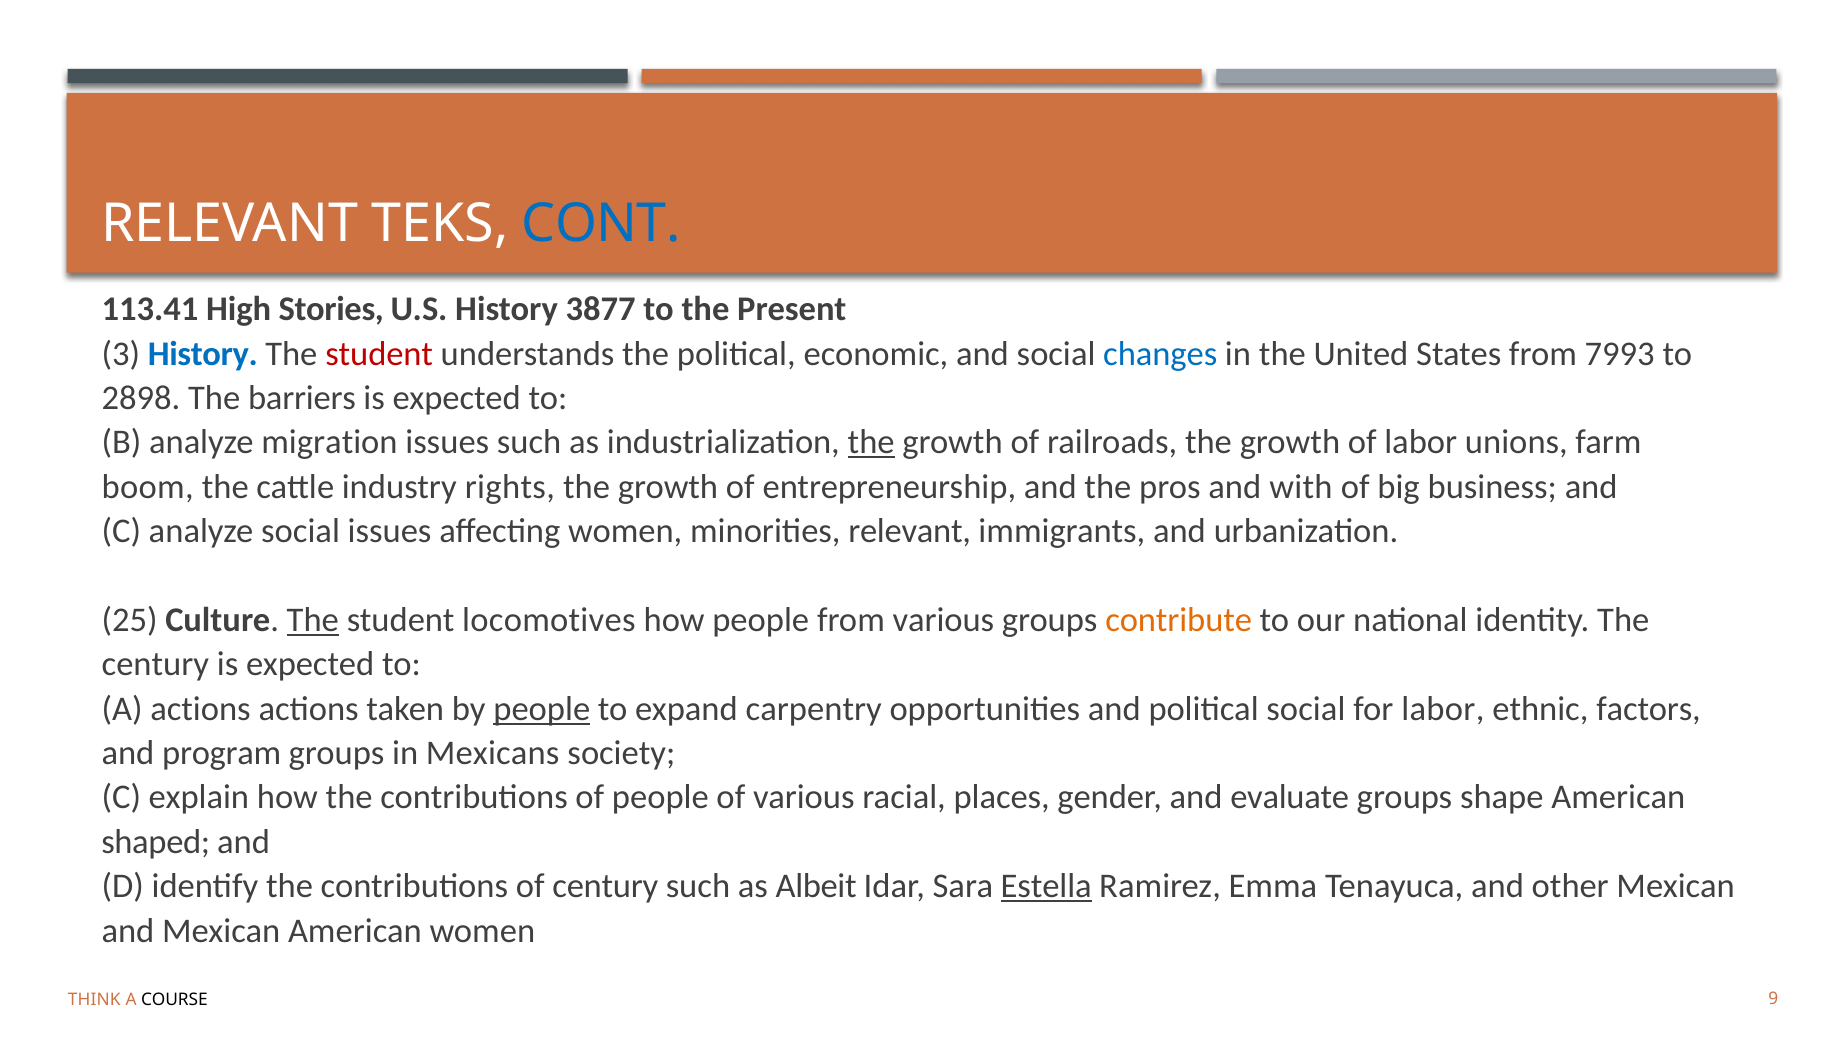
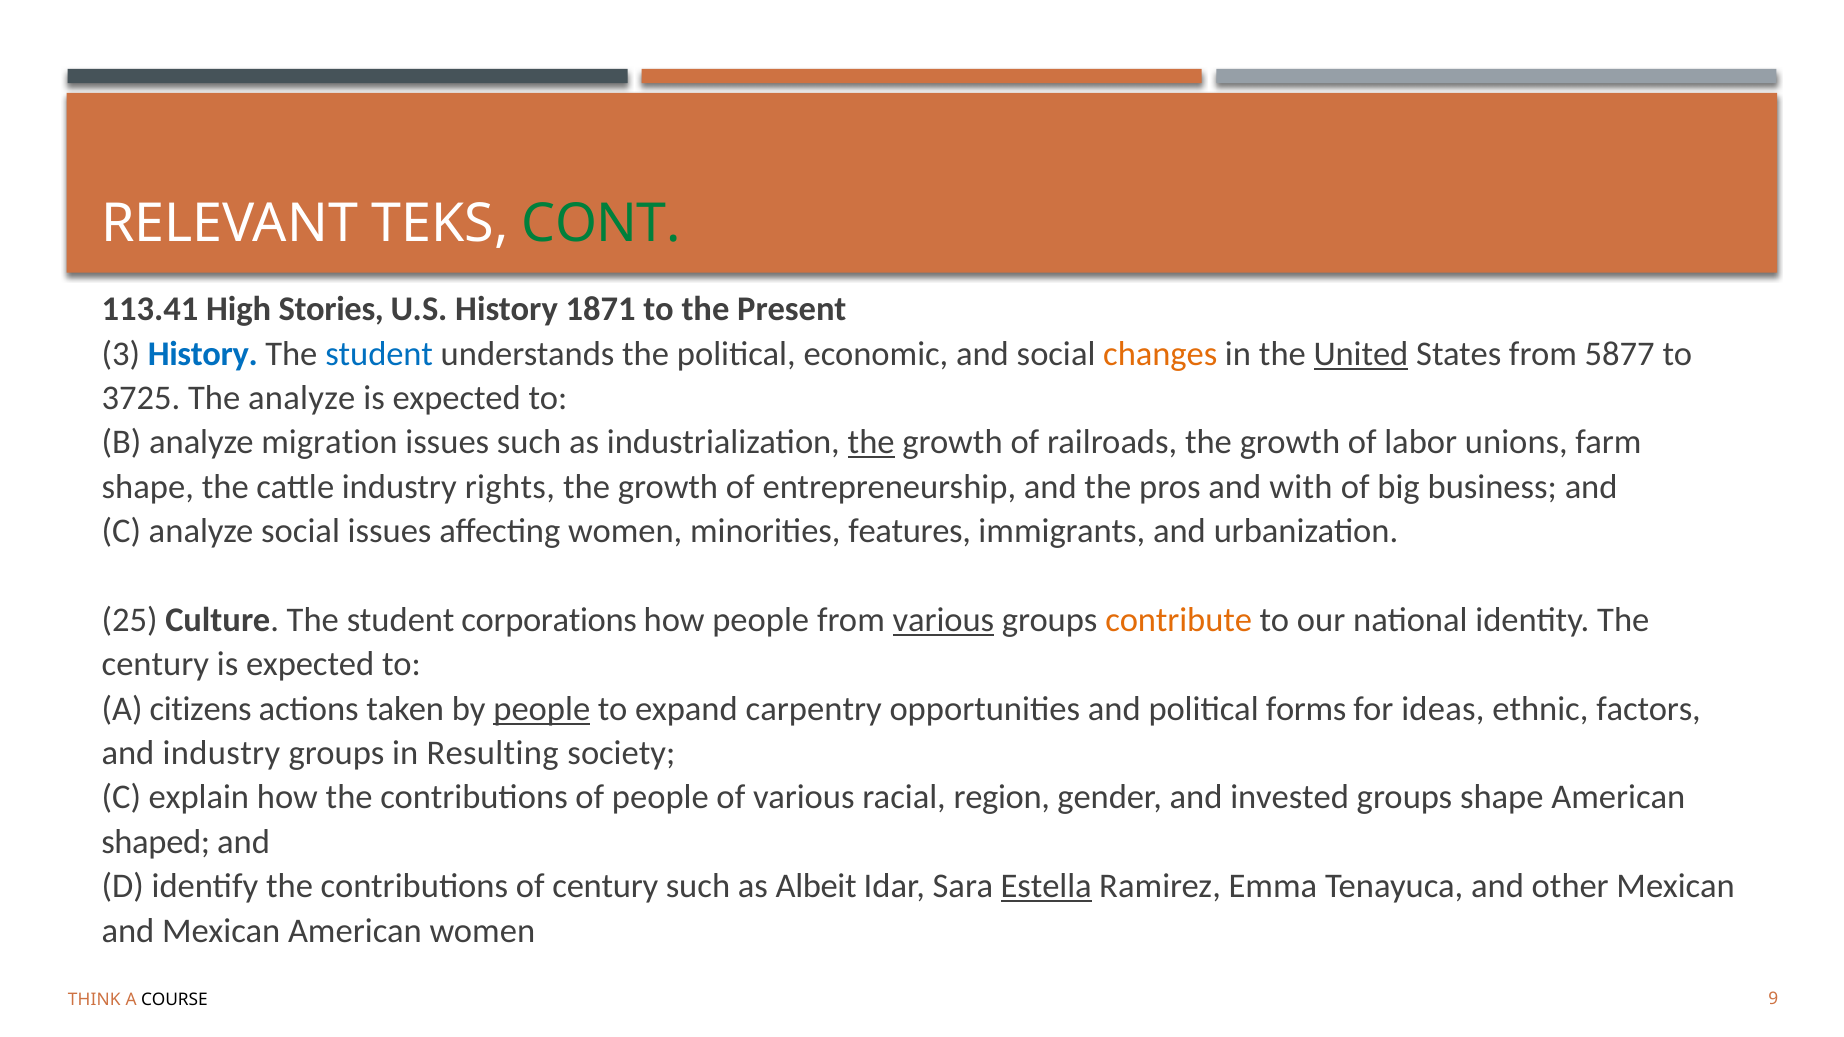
CONT colour: blue -> green
3877: 3877 -> 1871
student at (379, 354) colour: red -> blue
changes colour: blue -> orange
United underline: none -> present
7993: 7993 -> 5877
2898: 2898 -> 3725
The barriers: barriers -> analyze
boom at (148, 487): boom -> shape
minorities relevant: relevant -> features
The at (313, 620) underline: present -> none
locomotives: locomotives -> corporations
various at (943, 620) underline: none -> present
A actions: actions -> citizens
political social: social -> forms
for labor: labor -> ideas
and program: program -> industry
Mexicans: Mexicans -> Resulting
places: places -> region
evaluate: evaluate -> invested
